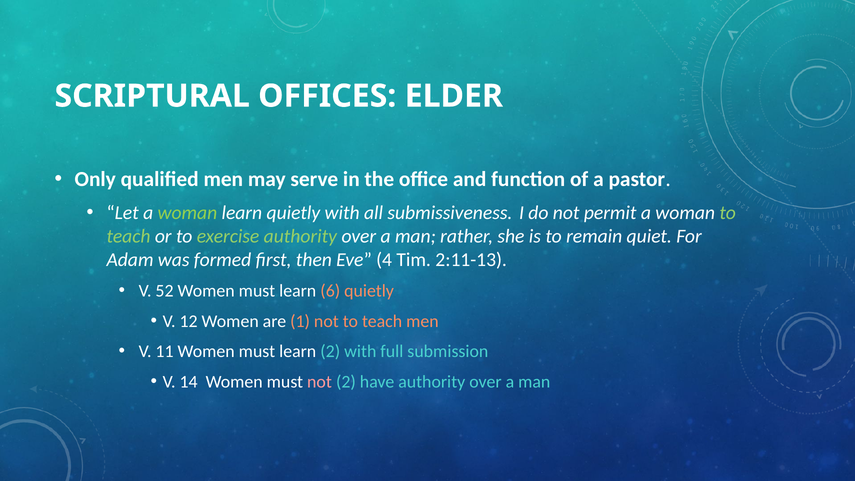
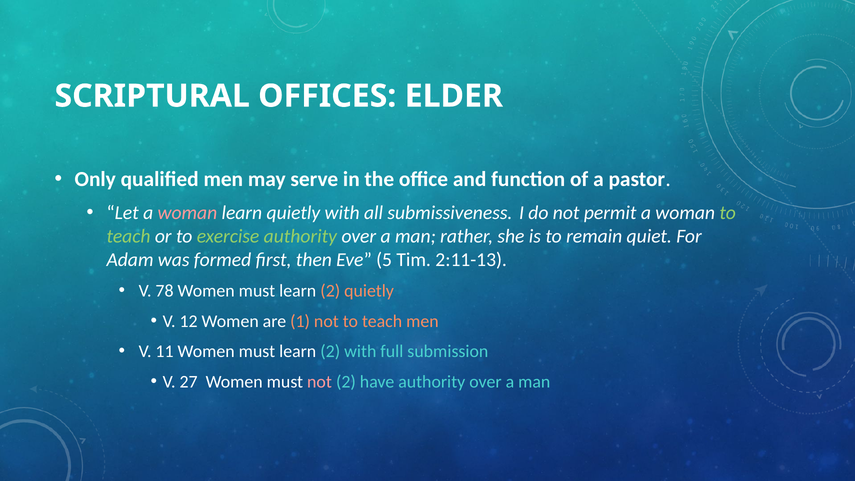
woman at (187, 213) colour: light green -> pink
4: 4 -> 5
52: 52 -> 78
6 at (330, 291): 6 -> 2
14: 14 -> 27
